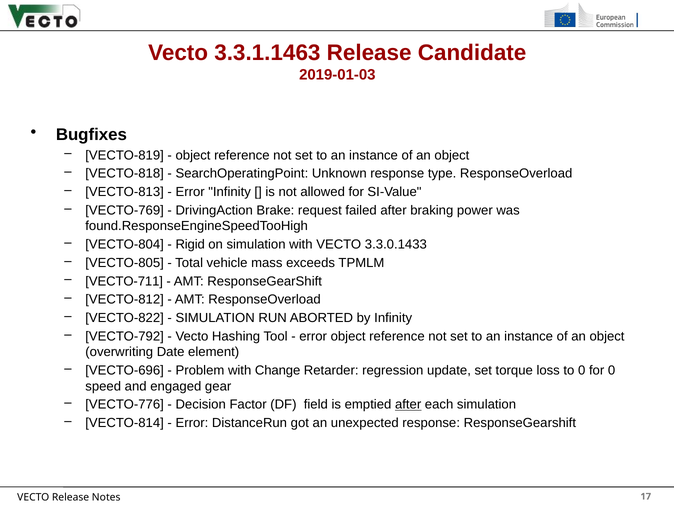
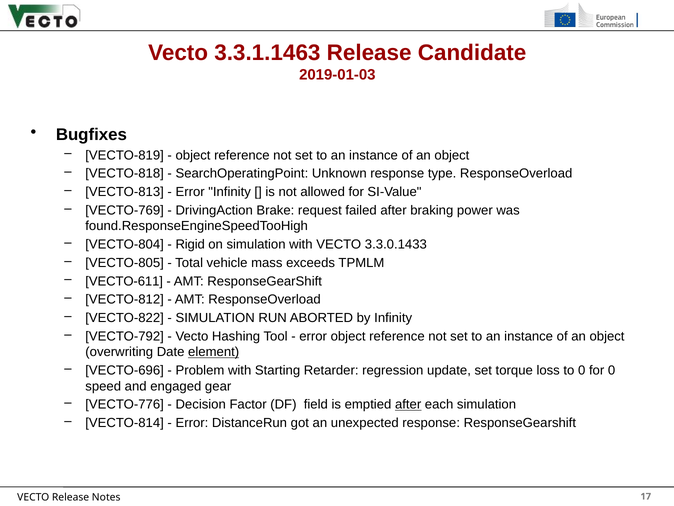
VECTO-711: VECTO-711 -> VECTO-611
element underline: none -> present
Change: Change -> Starting
